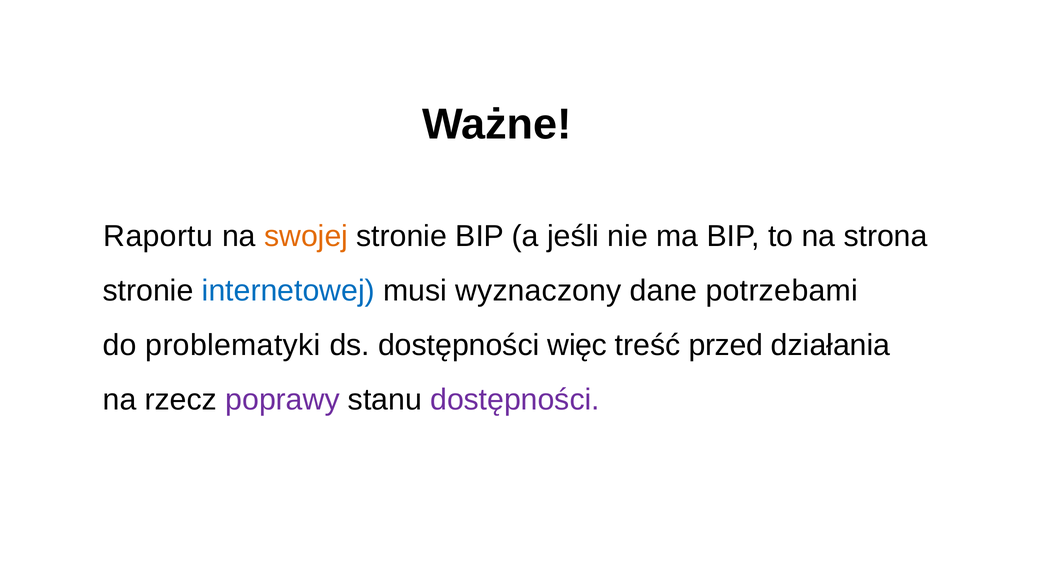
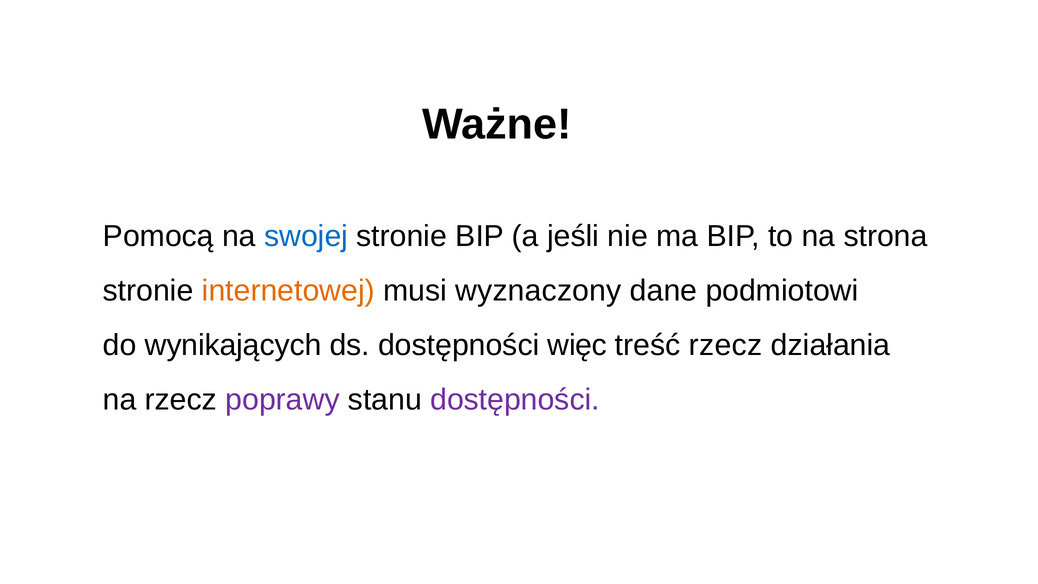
Raportu: Raportu -> Pomocą
swojej colour: orange -> blue
internetowej colour: blue -> orange
potrzebami: potrzebami -> podmiotowi
problematyki: problematyki -> wynikających
treść przed: przed -> rzecz
